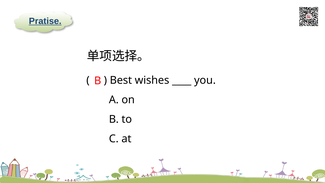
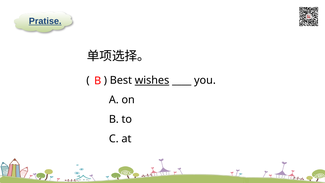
wishes underline: none -> present
